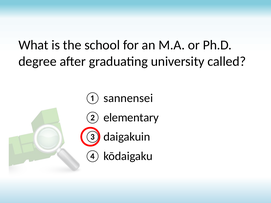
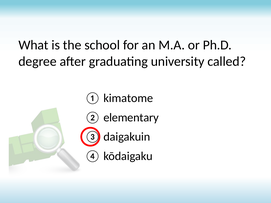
sannensei: sannensei -> kimatome
